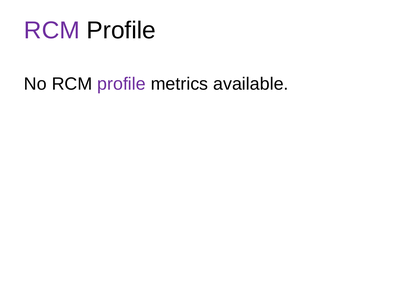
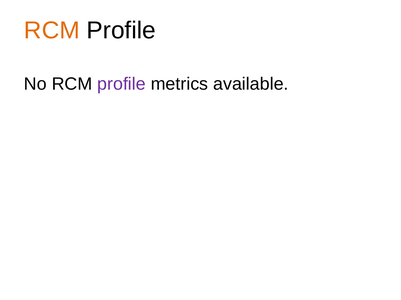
RCM at (52, 30) colour: purple -> orange
